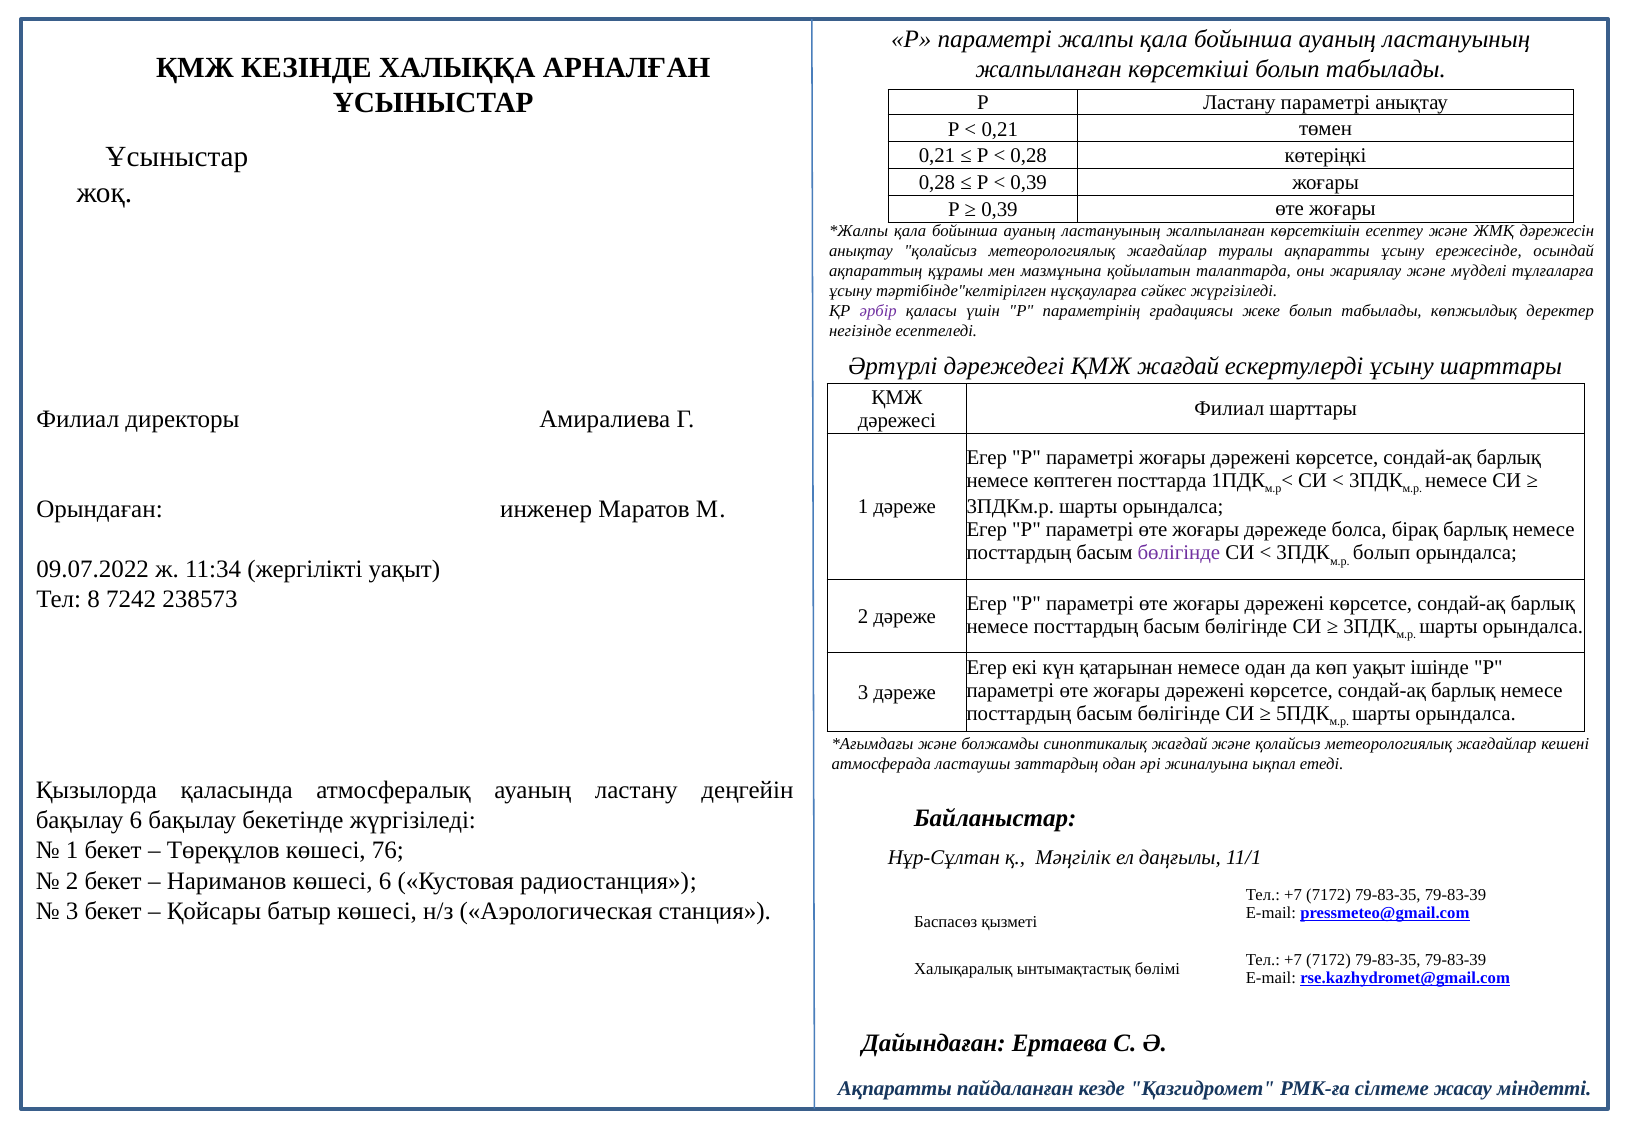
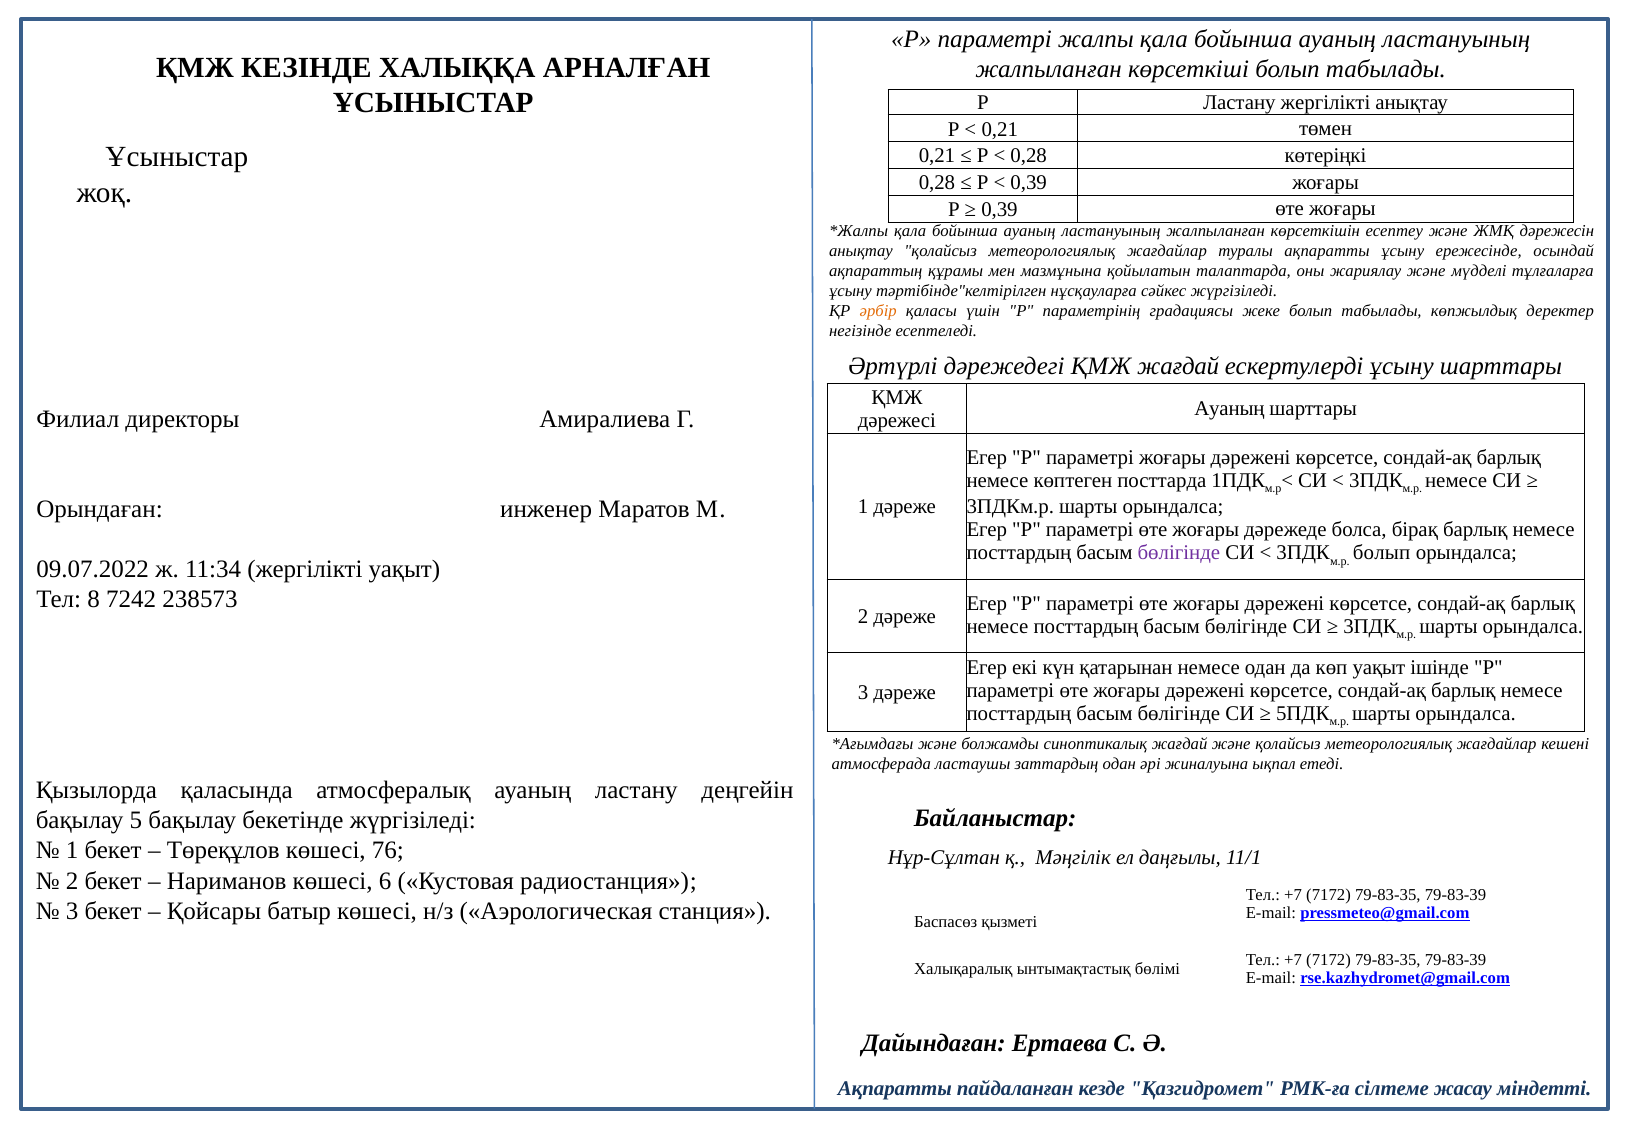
Ластану параметрі: параметрі -> жергілікті
әрбір colour: purple -> orange
Филиал at (1229, 409): Филиал -> Ауаның
бақылау 6: 6 -> 5
